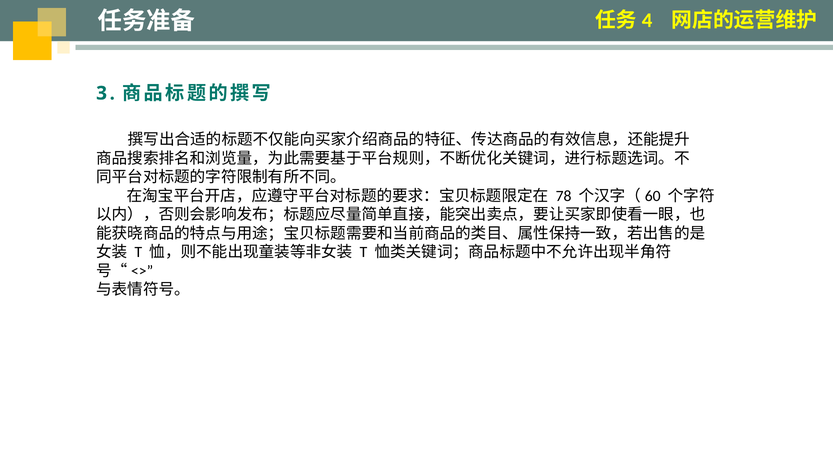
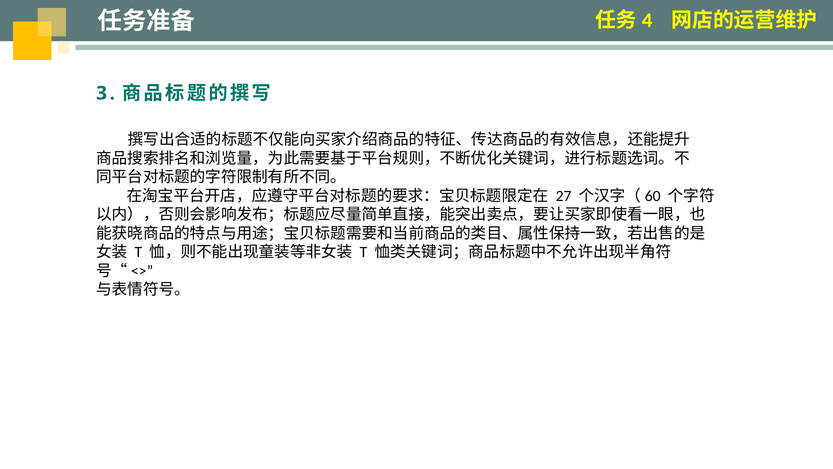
78: 78 -> 27
